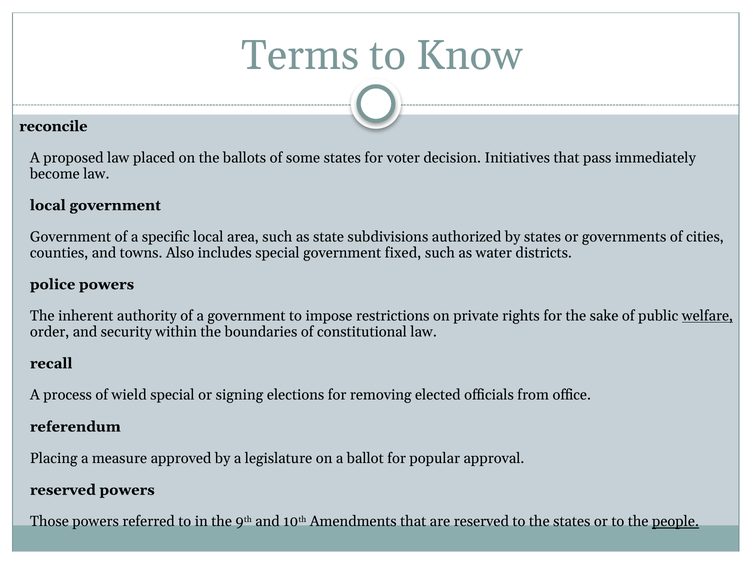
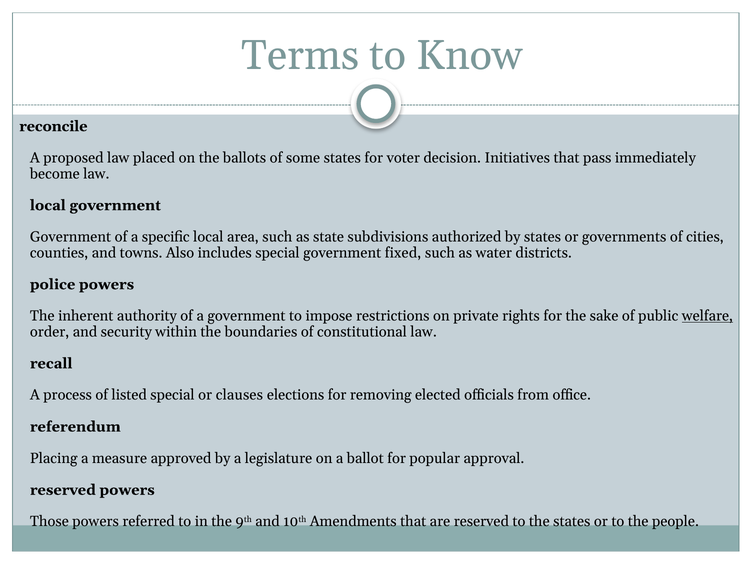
wield: wield -> listed
signing: signing -> clauses
people underline: present -> none
